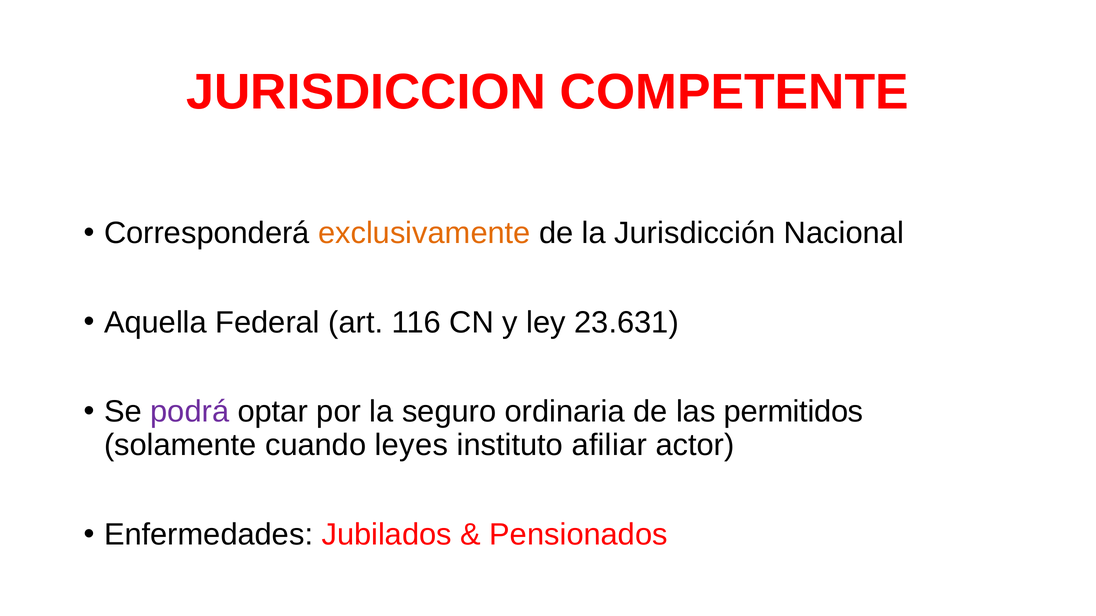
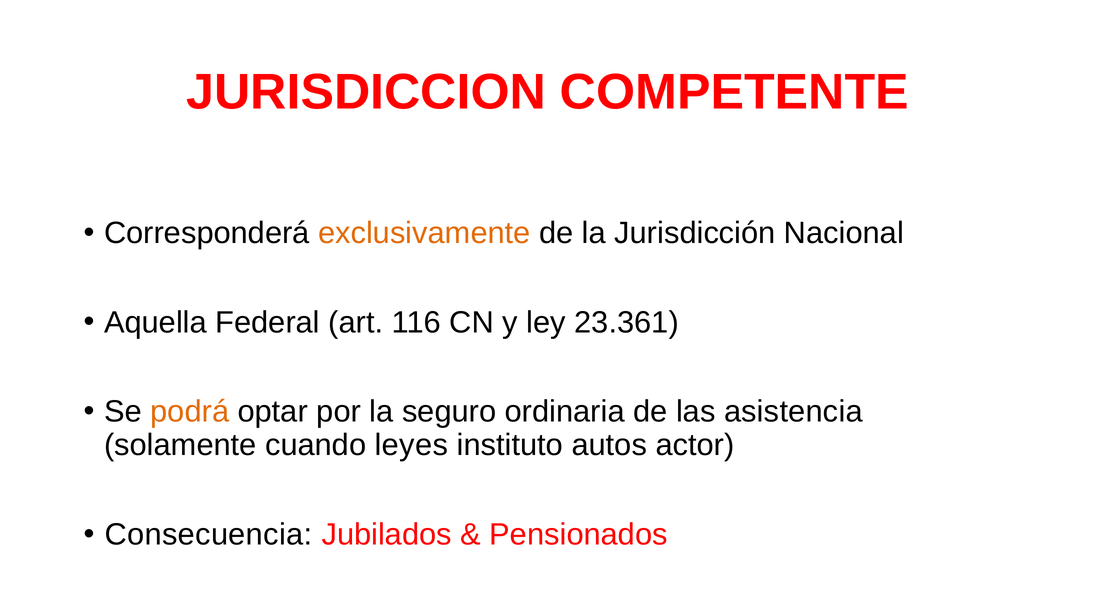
23.631: 23.631 -> 23.361
podrá colour: purple -> orange
permitidos: permitidos -> asistencia
afiliar: afiliar -> autos
Enfermedades: Enfermedades -> Consecuencia
